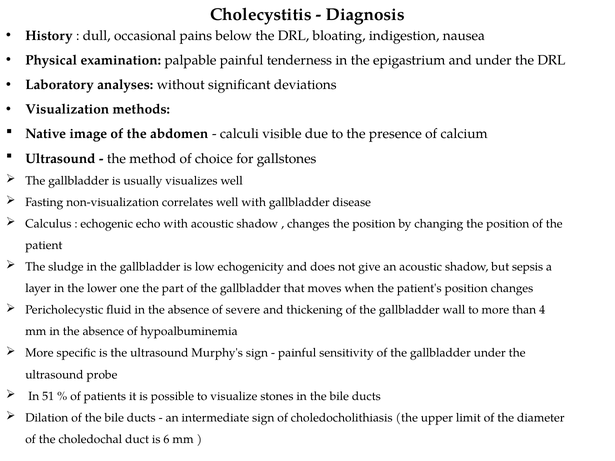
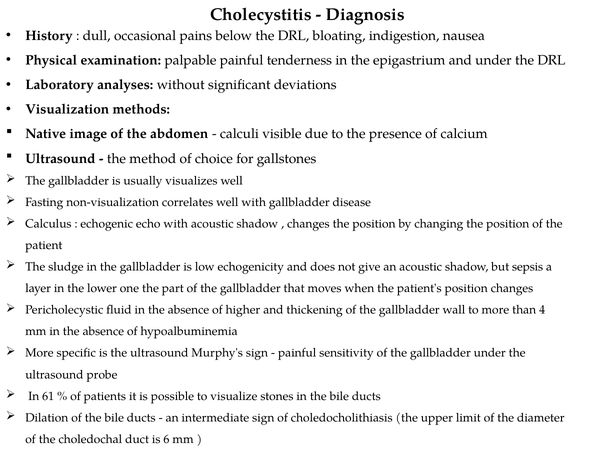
severe: severe -> higher
51: 51 -> 61
